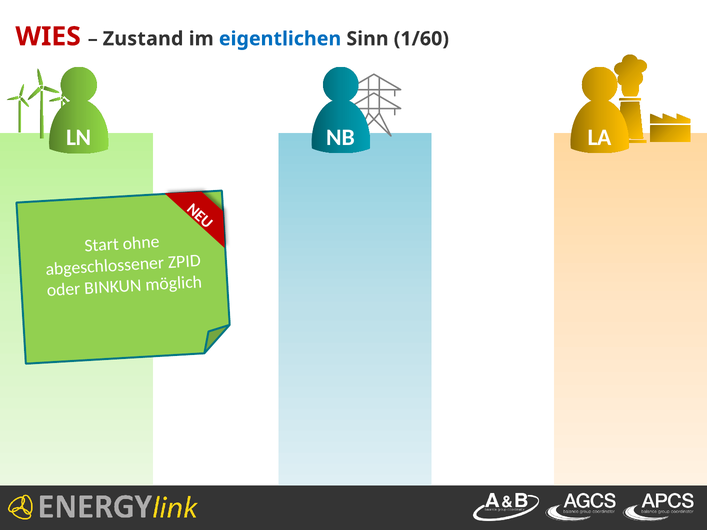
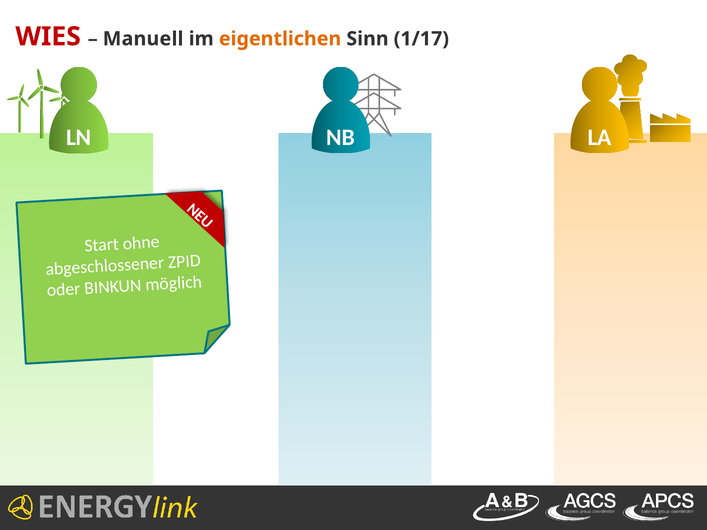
Zustand: Zustand -> Manuell
eigentlichen colour: blue -> orange
1/60: 1/60 -> 1/17
